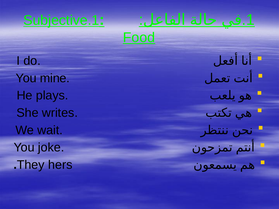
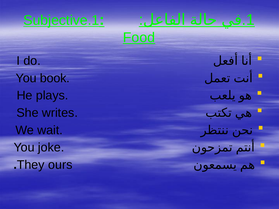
mine: mine -> book
hers: hers -> ours
